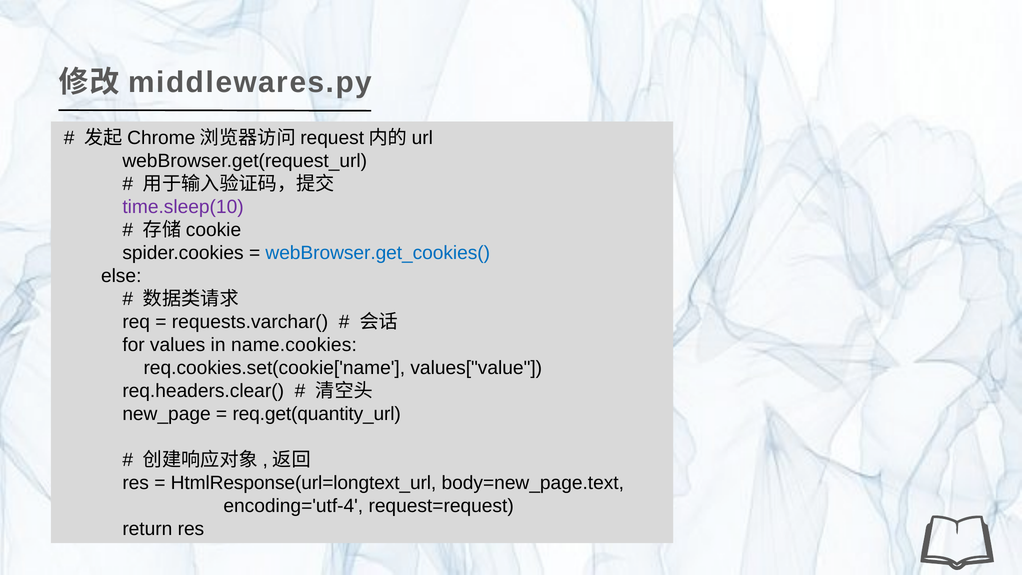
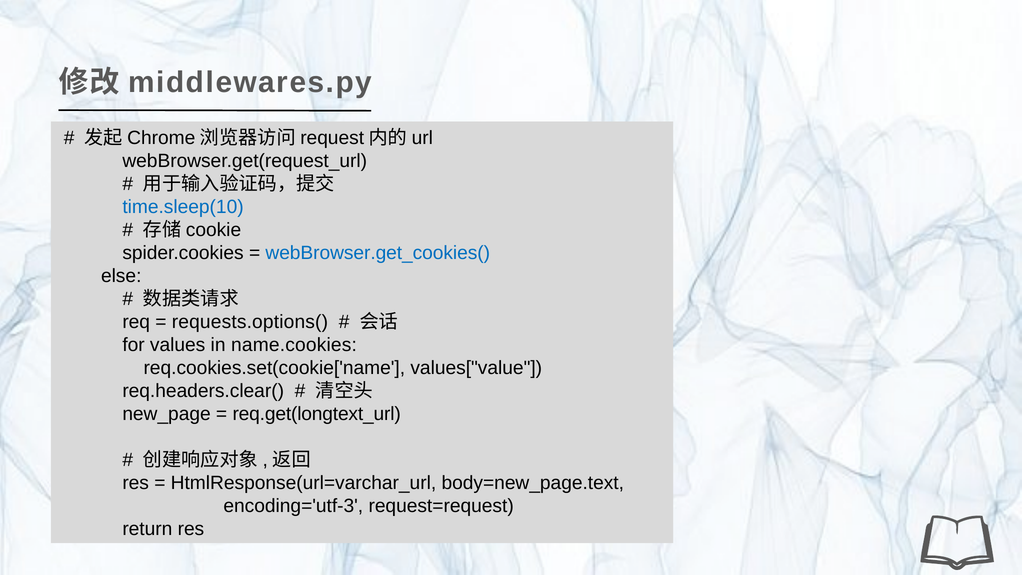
time.sleep(10 colour: purple -> blue
requests.varchar(: requests.varchar( -> requests.options(
req.get(quantity_url: req.get(quantity_url -> req.get(longtext_url
HtmlResponse(url=longtext_url: HtmlResponse(url=longtext_url -> HtmlResponse(url=varchar_url
encoding='utf-4: encoding='utf-4 -> encoding='utf-3
